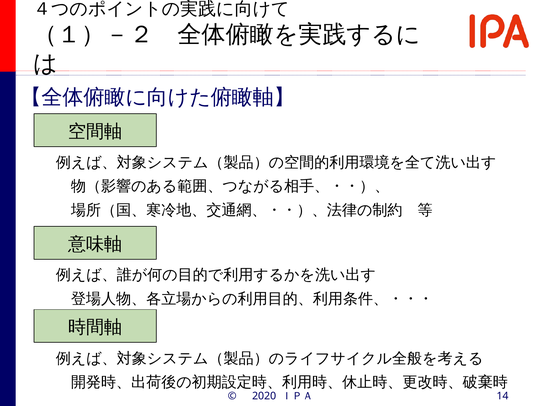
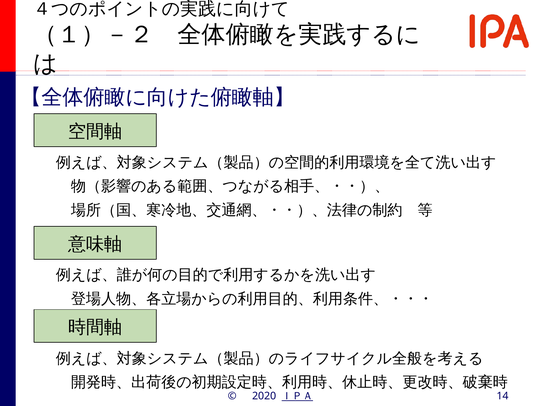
ＩＰＡ underline: none -> present
